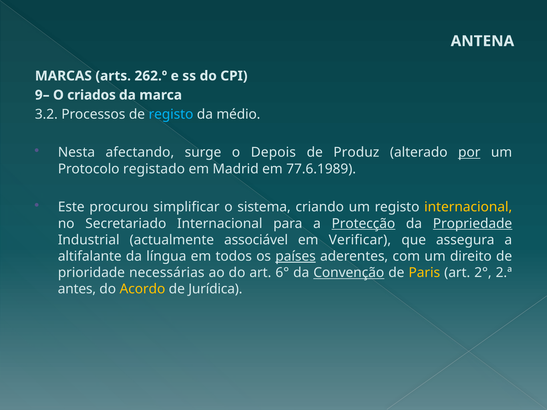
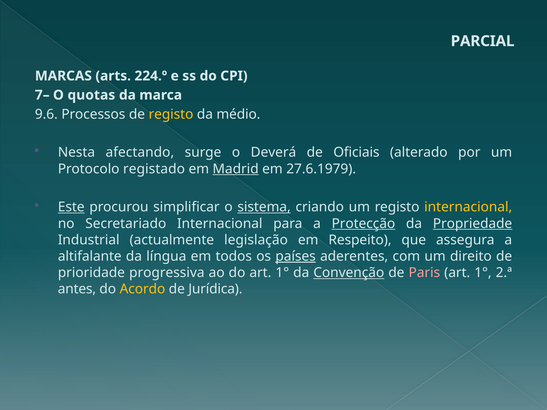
ANTENA: ANTENA -> PARCIAL
262.º: 262.º -> 224.º
9–: 9– -> 7–
criados: criados -> quotas
3.2: 3.2 -> 9.6
registo at (171, 114) colour: light blue -> yellow
Depois: Depois -> Deverá
Produz: Produz -> Oficiais
por underline: present -> none
Madrid underline: none -> present
77.6.1989: 77.6.1989 -> 27.6.1979
Este underline: none -> present
sistema underline: none -> present
associável: associável -> legislação
Verificar: Verificar -> Respeito
necessárias: necessárias -> progressiva
do art 6°: 6° -> 1°
Paris colour: yellow -> pink
2° at (483, 273): 2° -> 1°
